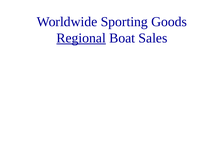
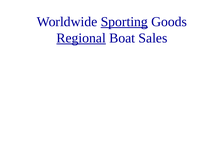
Sporting underline: none -> present
